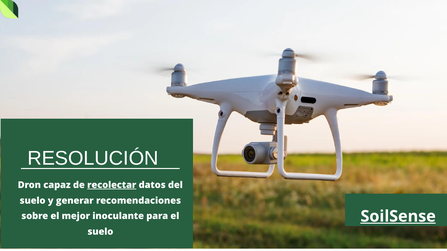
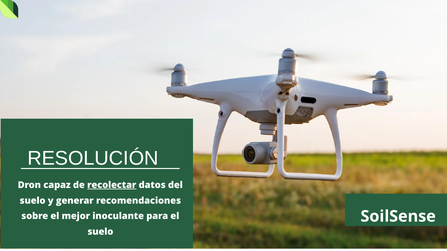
SoilSense underline: present -> none
